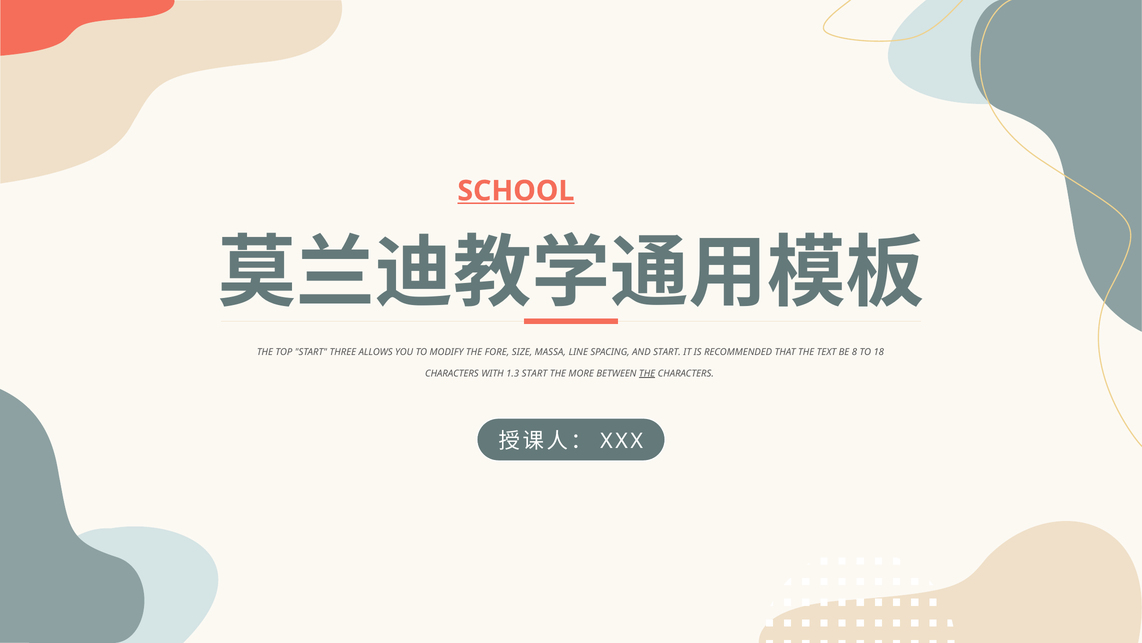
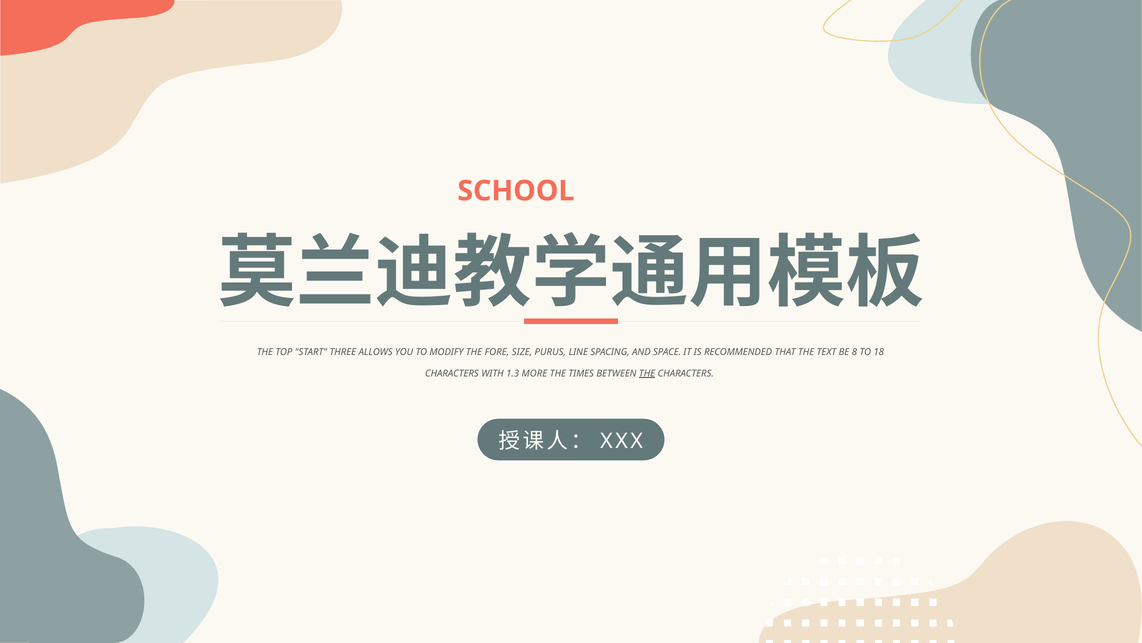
SCHOOL underline: present -> none
MASSA: MASSA -> PURUS
AND START: START -> SPACE
1.3 START: START -> MORE
MORE: MORE -> TIMES
